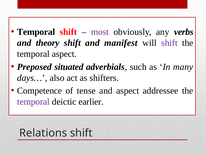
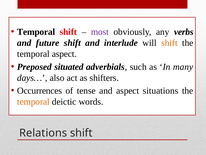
theory: theory -> future
manifest: manifest -> interlude
shift at (169, 43) colour: purple -> orange
Competence: Competence -> Occurrences
addressee: addressee -> situations
temporal at (33, 101) colour: purple -> orange
earlier: earlier -> words
